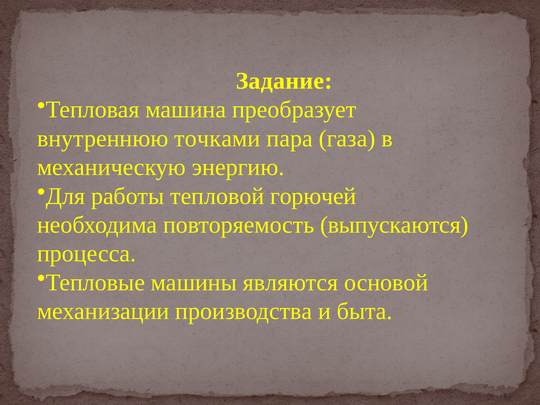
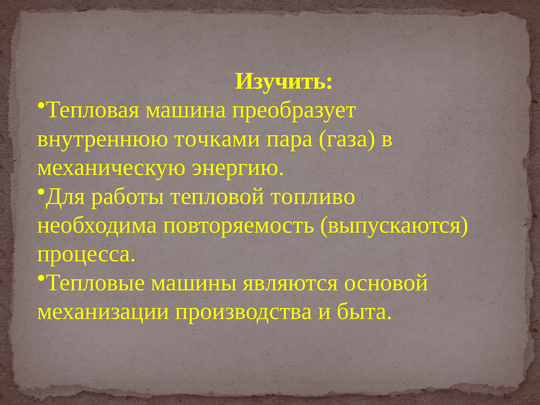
Задание: Задание -> Изучить
горючей: горючей -> топливо
